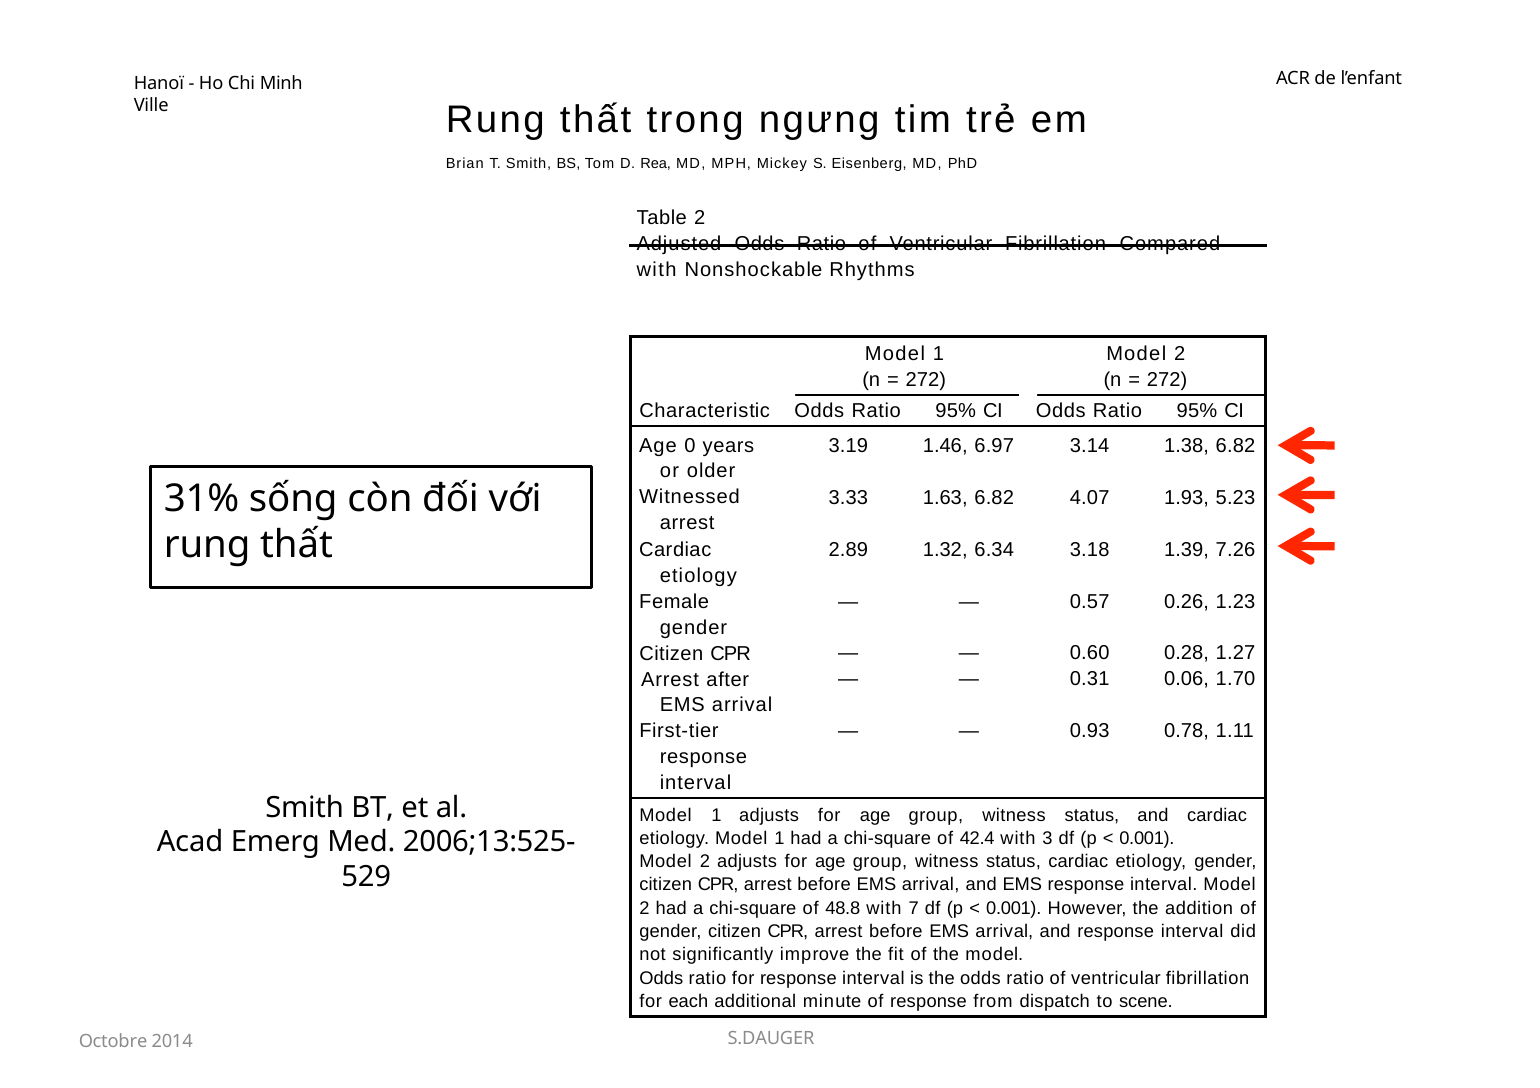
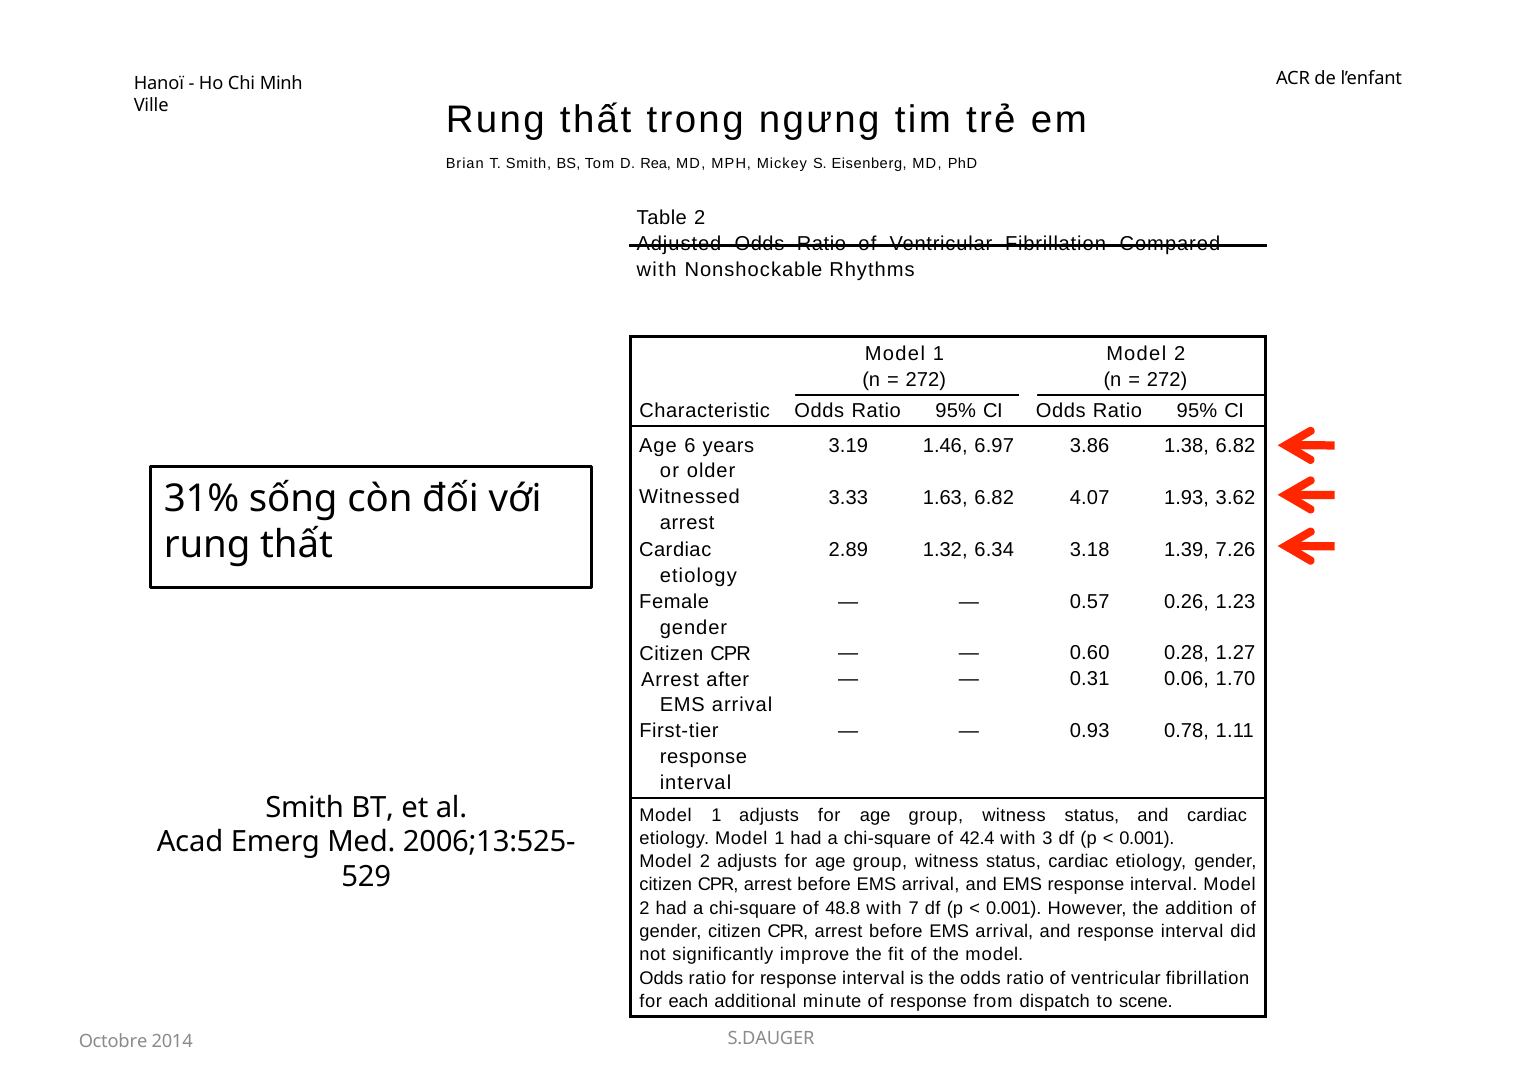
0: 0 -> 6
3.14: 3.14 -> 3.86
5.23: 5.23 -> 3.62
